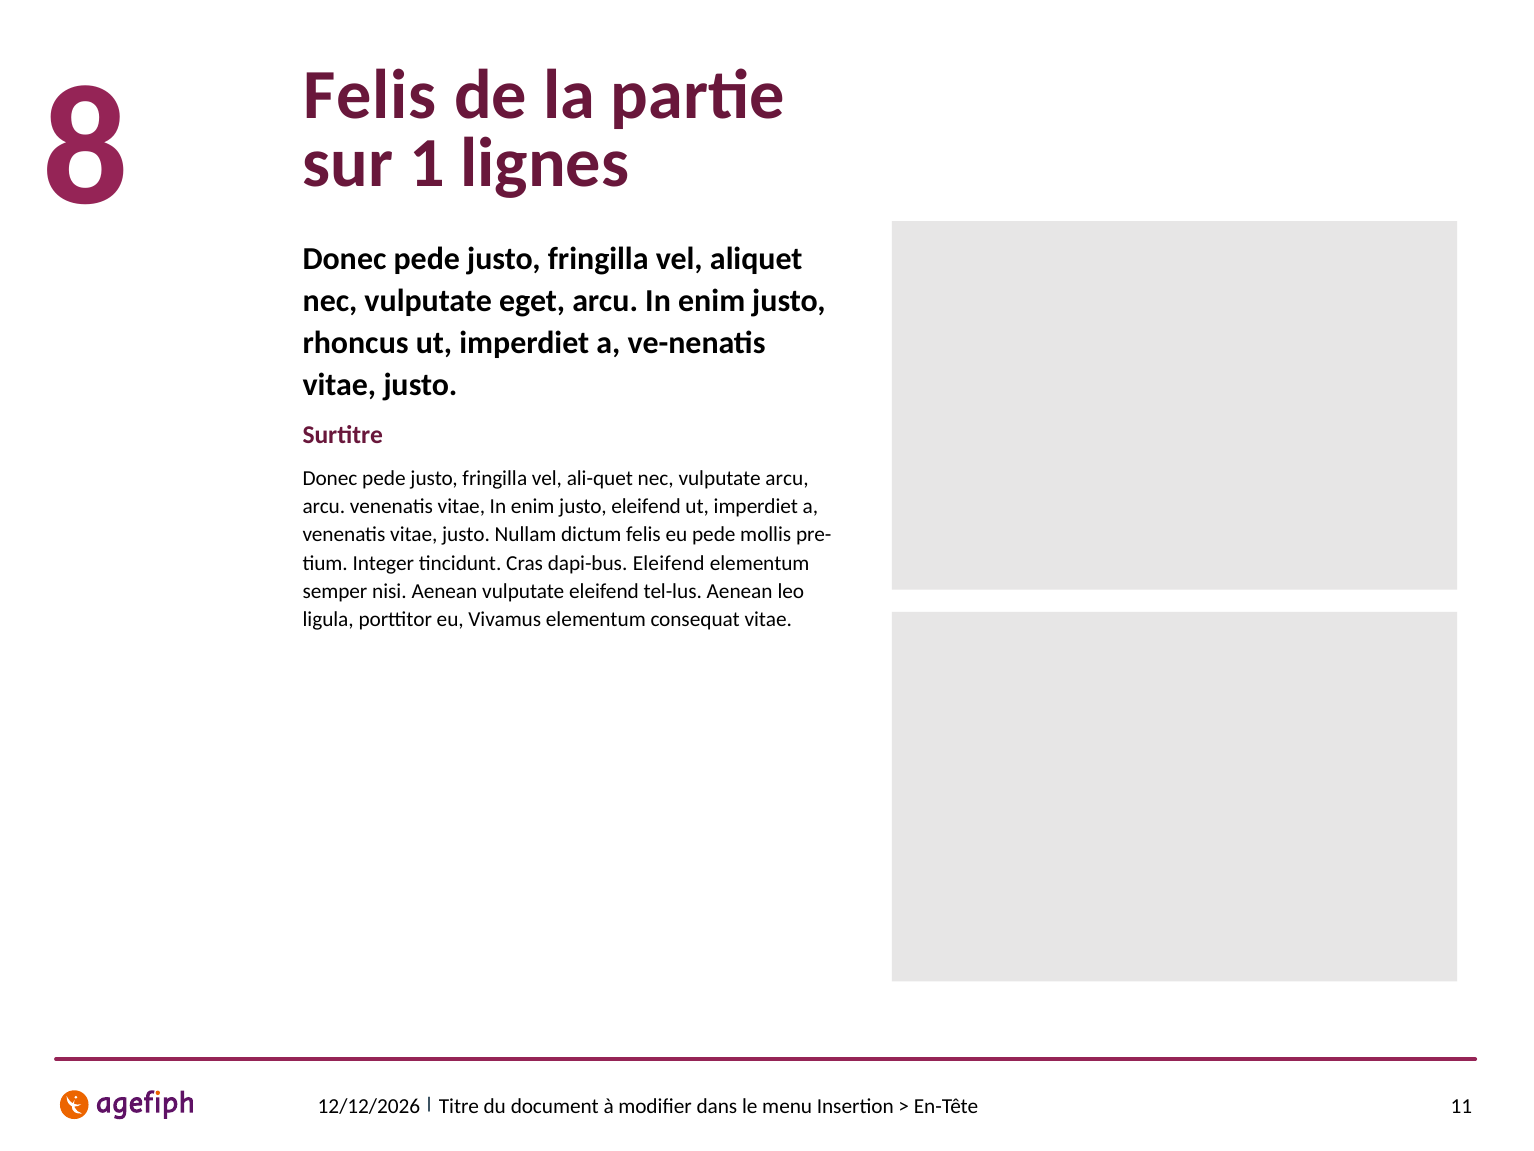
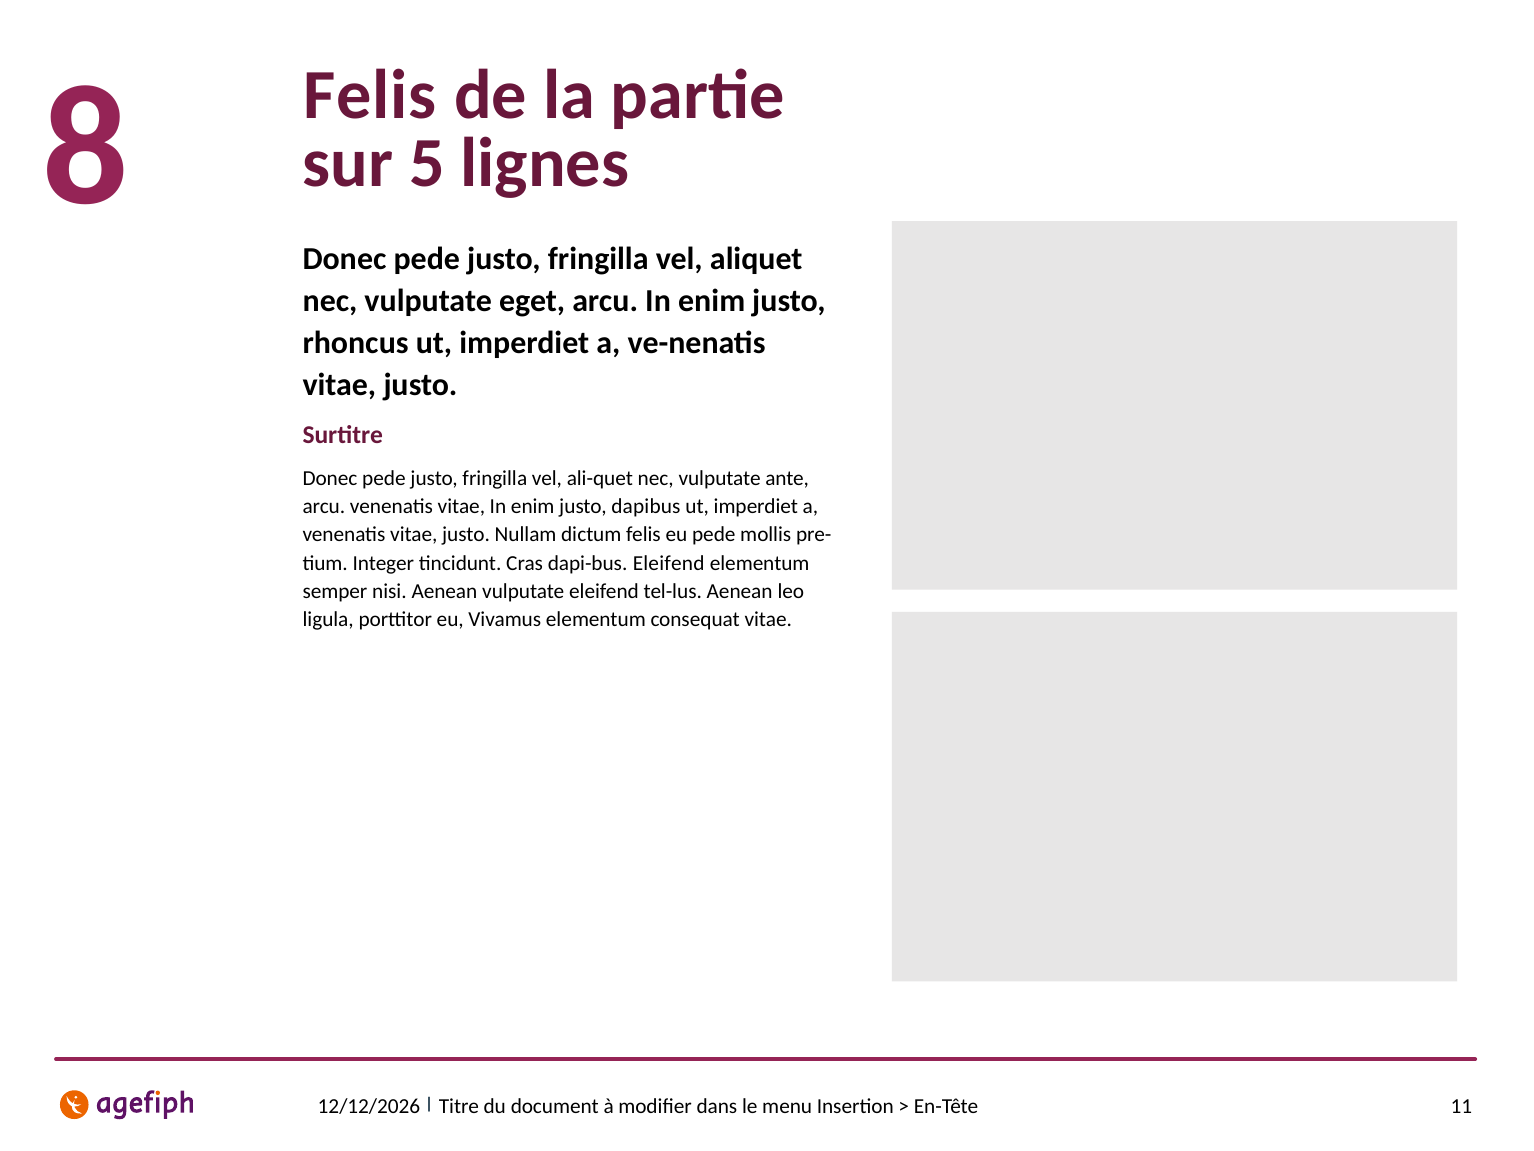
1: 1 -> 5
vulputate arcu: arcu -> ante
justo eleifend: eleifend -> dapibus
